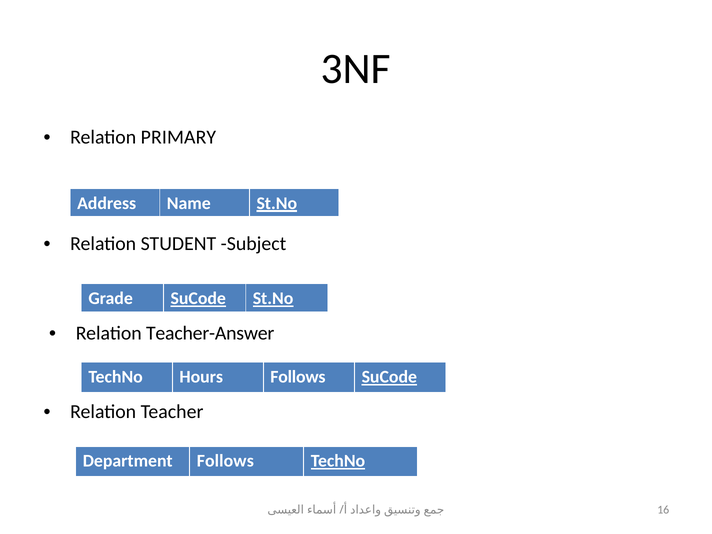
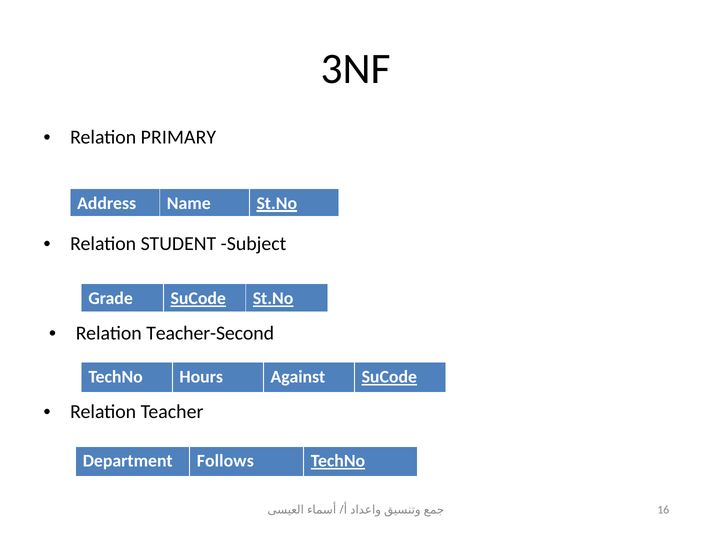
Teacher-Answer: Teacher-Answer -> Teacher-Second
Hours Follows: Follows -> Against
